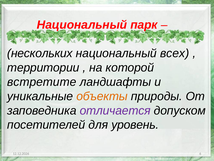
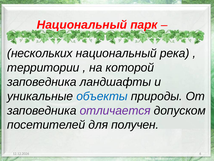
всех: всех -> река
встретите at (42, 82): встретите -> заповедника
объекты colour: orange -> blue
уровень: уровень -> получен
